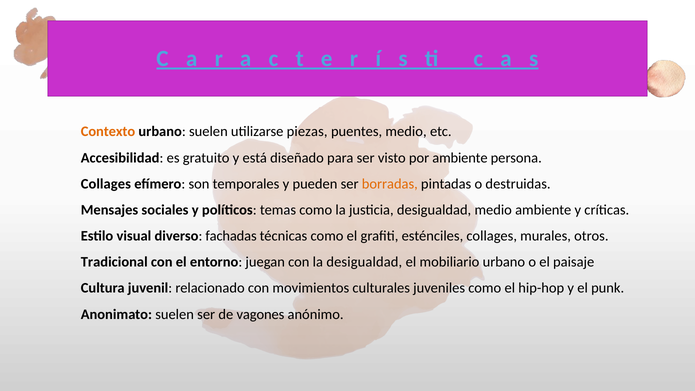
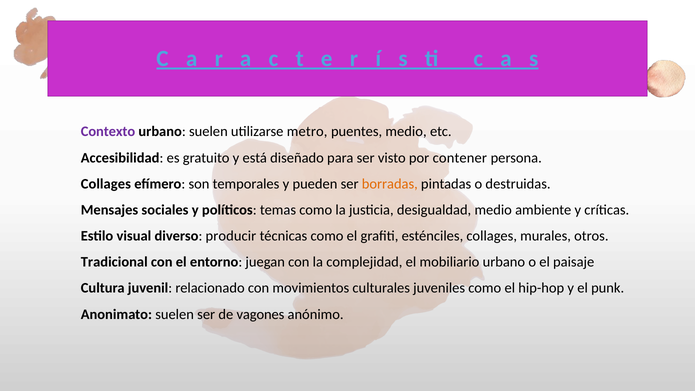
Contexto colour: orange -> purple
piezas: piezas -> metro
por ambiente: ambiente -> contener
fachadas: fachadas -> producir
la desigualdad: desigualdad -> complejidad
